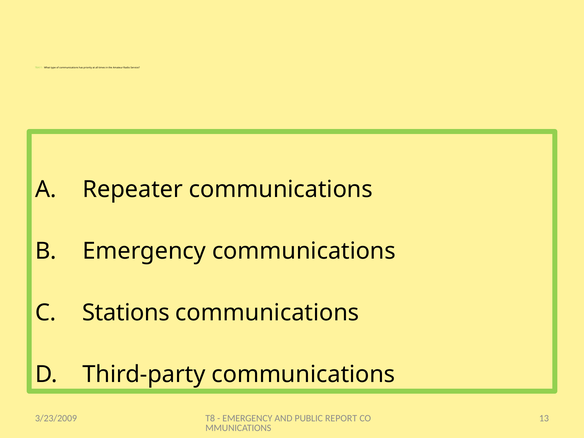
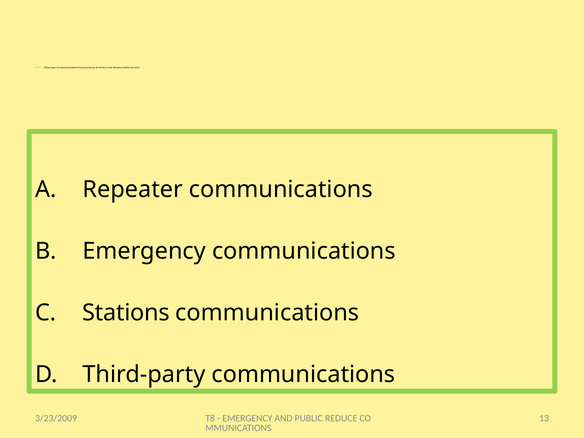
REPORT: REPORT -> REDUCE
